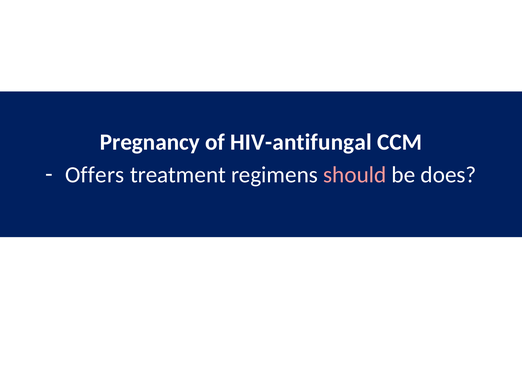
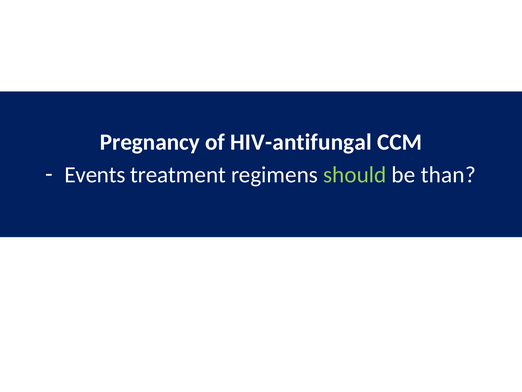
Offers: Offers -> Events
should colour: pink -> light green
does: does -> than
